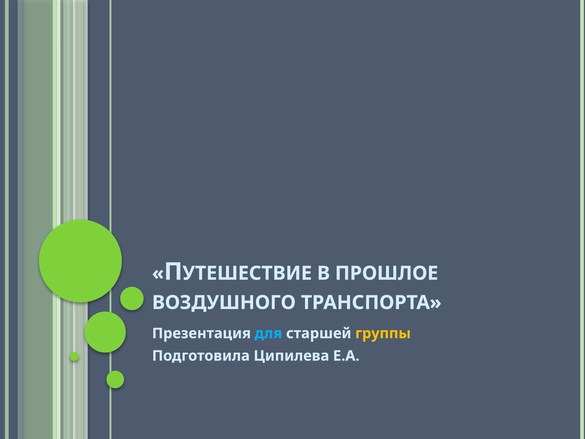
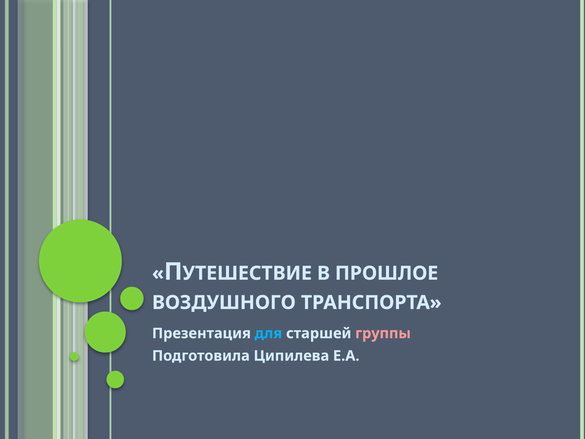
группы colour: yellow -> pink
